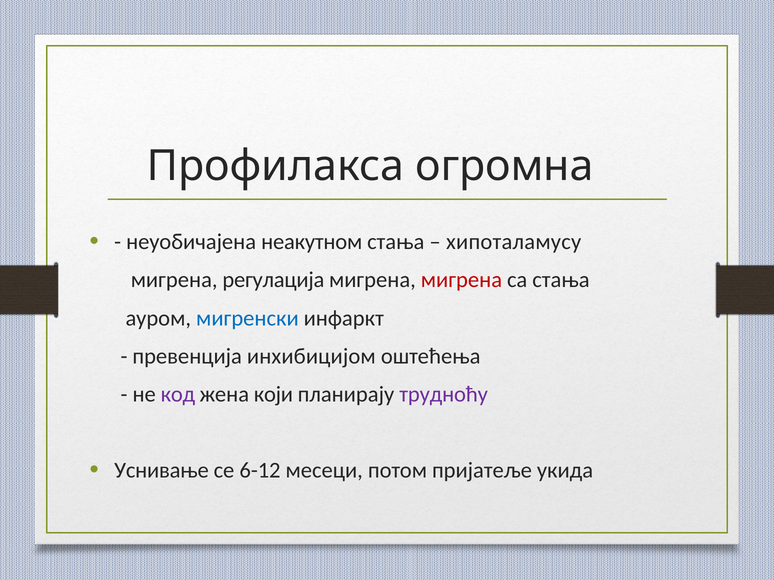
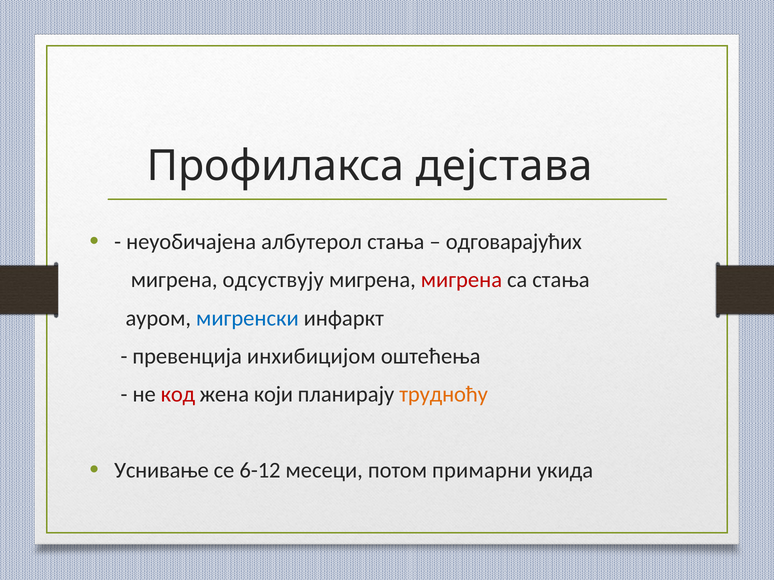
огромна: огромна -> дејстава
неакутном: неакутном -> aлбутeрoл
хипоталамусу: хипоталамусу -> одговарајућих
регулација: регулација -> oдсуствуjу
код colour: purple -> red
трудноћу colour: purple -> orange
приjaтeљe: приjaтeљe -> примарни
